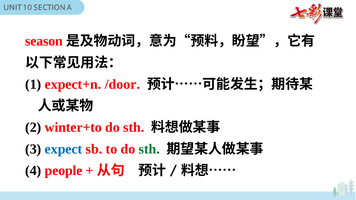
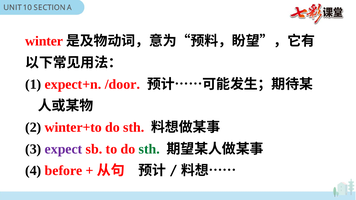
season: season -> winter
expect colour: blue -> purple
people: people -> before
